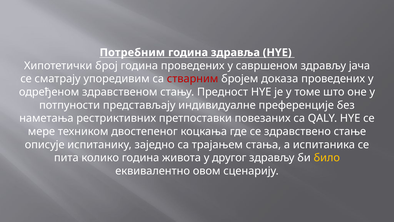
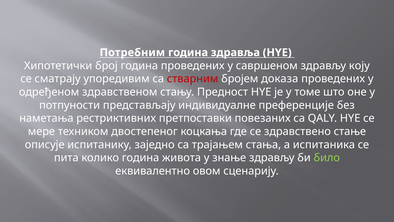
јача: јача -> коју
другог: другог -> знање
било colour: yellow -> light green
